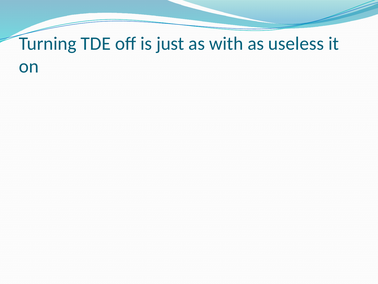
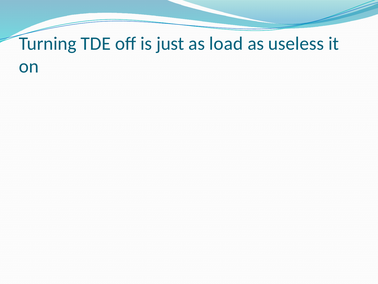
with: with -> load
